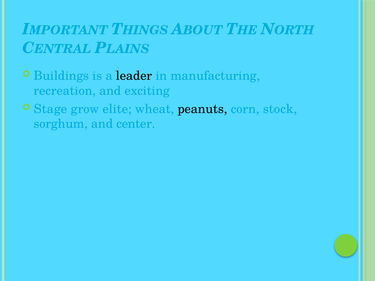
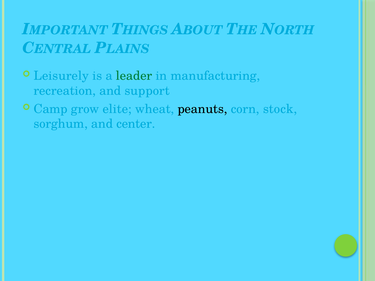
Buildings: Buildings -> Leisurely
leader colour: black -> green
exciting: exciting -> support
Stage: Stage -> Camp
